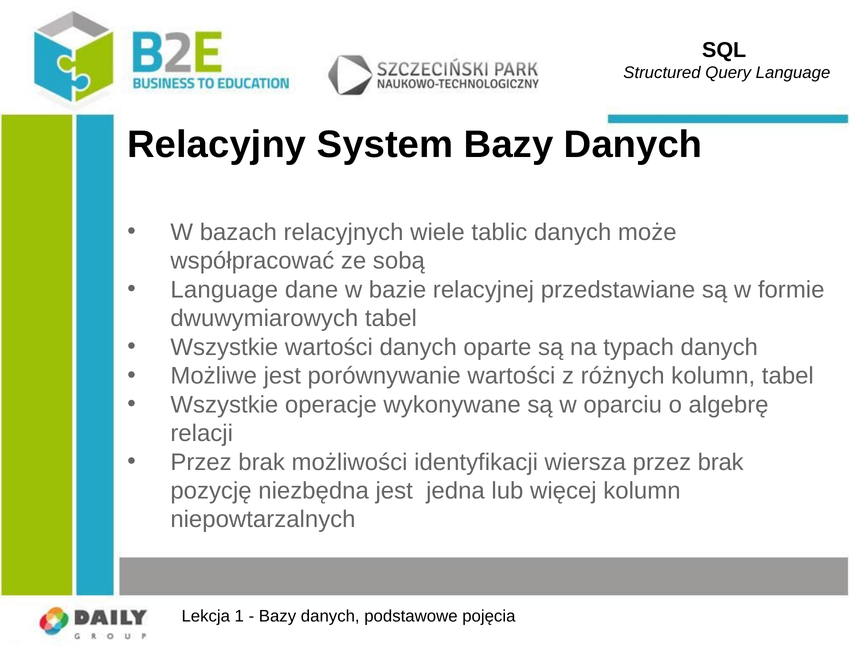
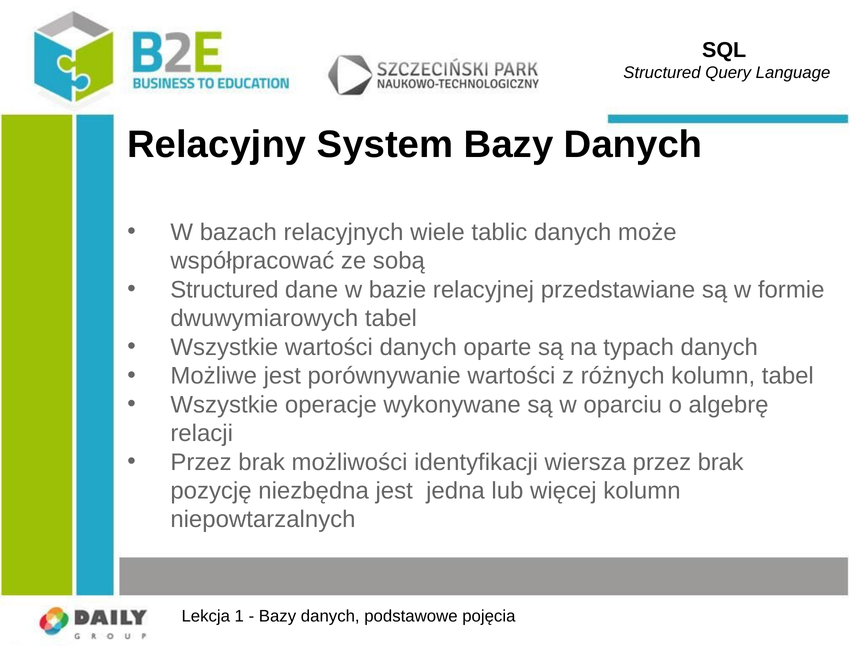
Language at (224, 290): Language -> Structured
